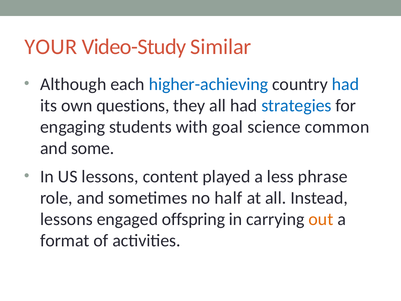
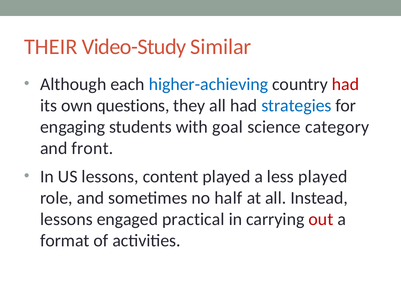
YOUR: YOUR -> THEIR
had at (346, 84) colour: blue -> red
common: common -> category
some: some -> front
less phrase: phrase -> played
offspring: offspring -> practical
out colour: orange -> red
